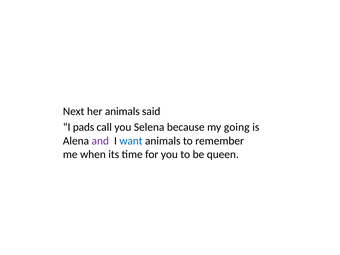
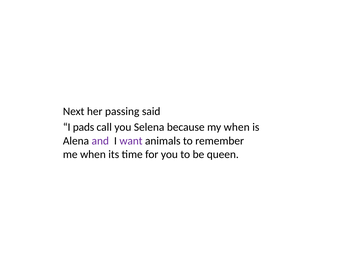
her animals: animals -> passing
my going: going -> when
want colour: blue -> purple
